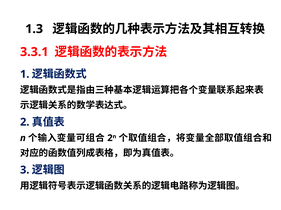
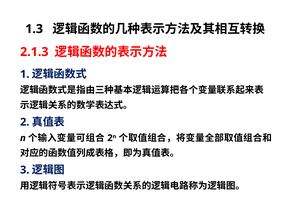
3.3.1: 3.3.1 -> 2.1.3
